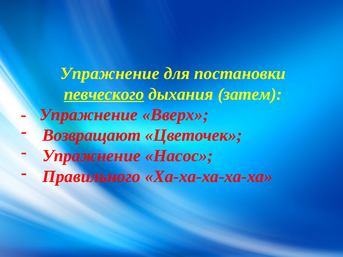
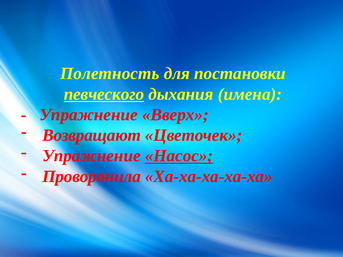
Упражнение at (110, 74): Упражнение -> Полетность
затем: затем -> имена
Насос underline: none -> present
Правильного: Правильного -> Проворонила
